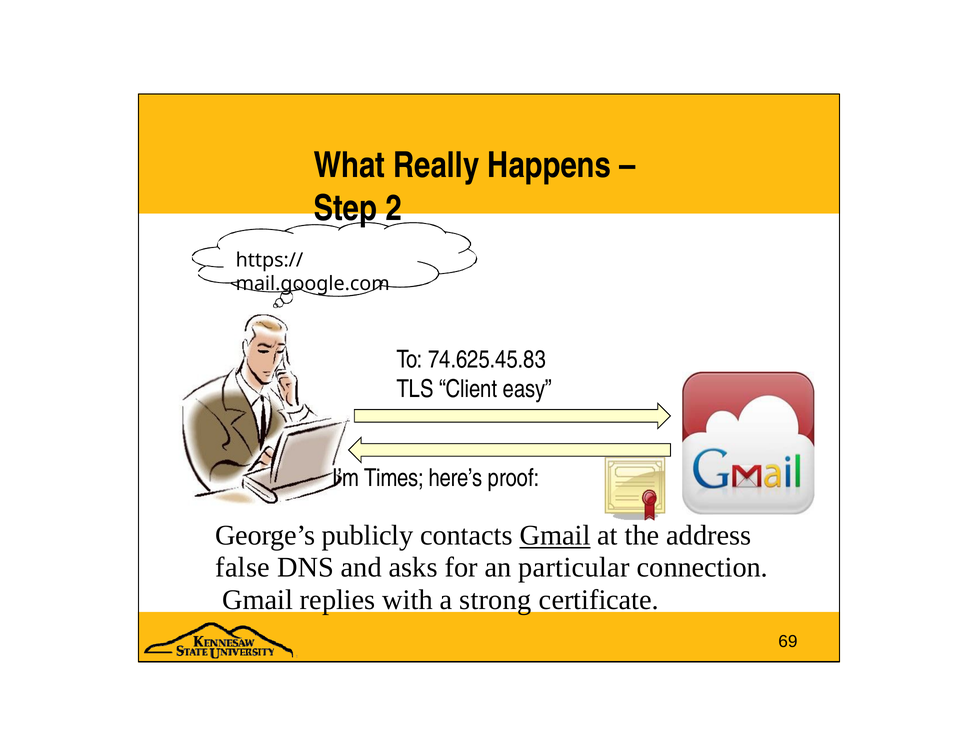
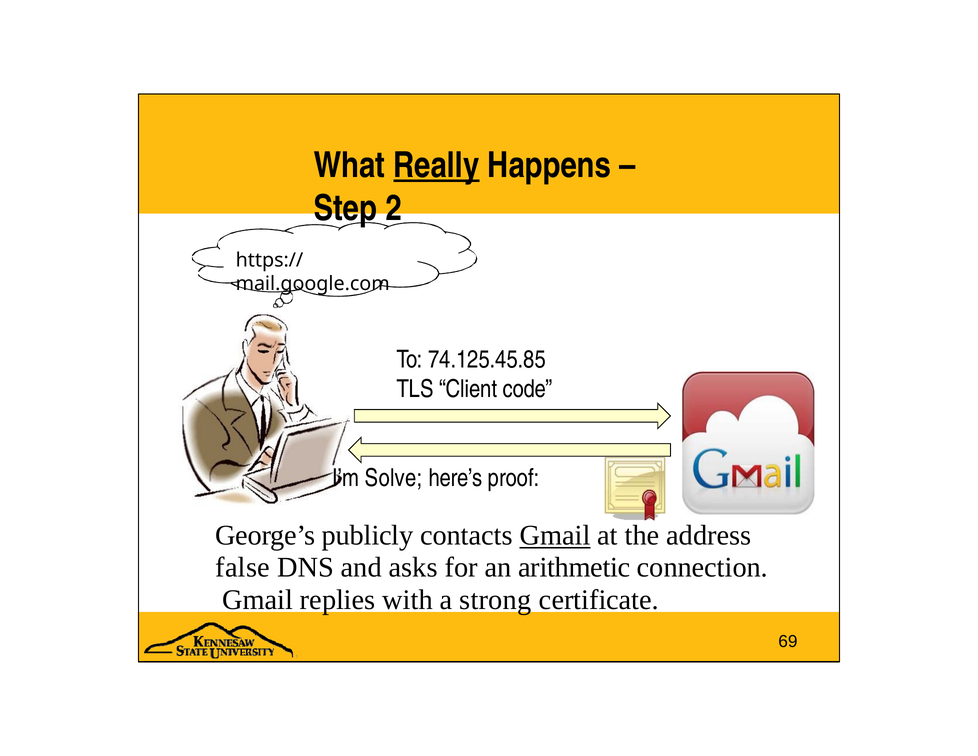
Really underline: none -> present
74.625.45.83: 74.625.45.83 -> 74.125.45.85
easy: easy -> code
Times: Times -> Solve
particular: particular -> arithmetic
